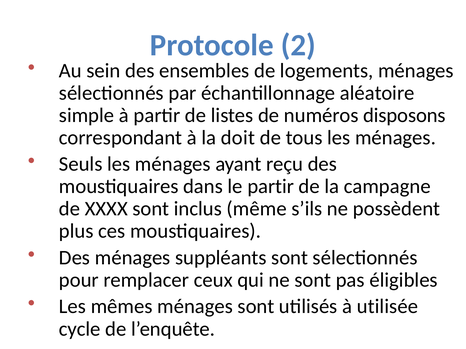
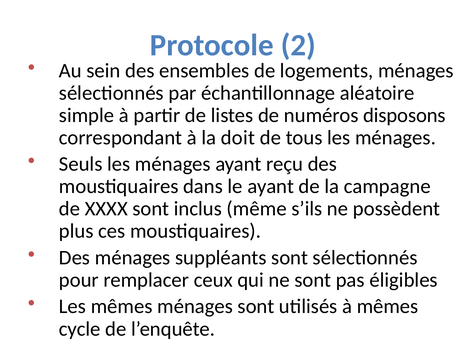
le partir: partir -> ayant
à utilisée: utilisée -> mêmes
